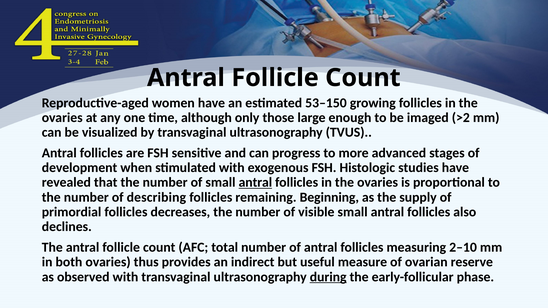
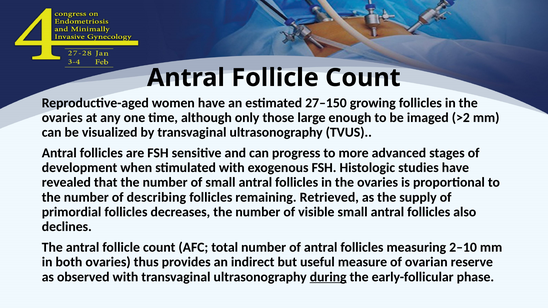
53–150: 53–150 -> 27–150
antral at (255, 183) underline: present -> none
Beginning: Beginning -> Retrieved
